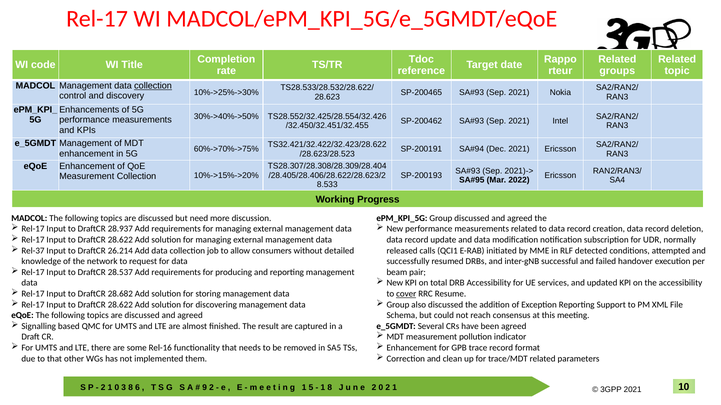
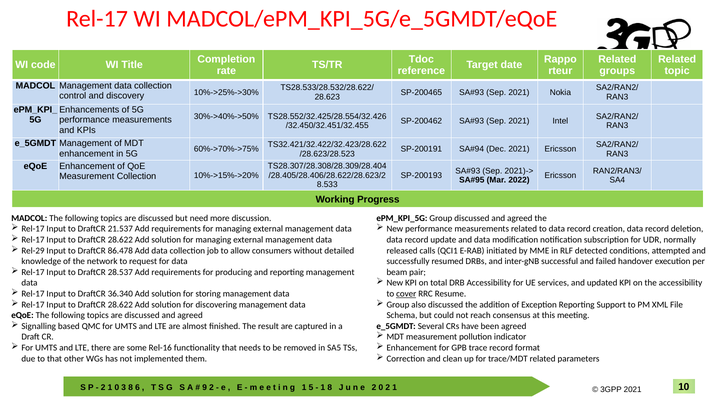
collection at (153, 86) underline: present -> none
28.937: 28.937 -> 21.537
Rel-37: Rel-37 -> Rel-29
26.214: 26.214 -> 86.478
28.682: 28.682 -> 36.340
